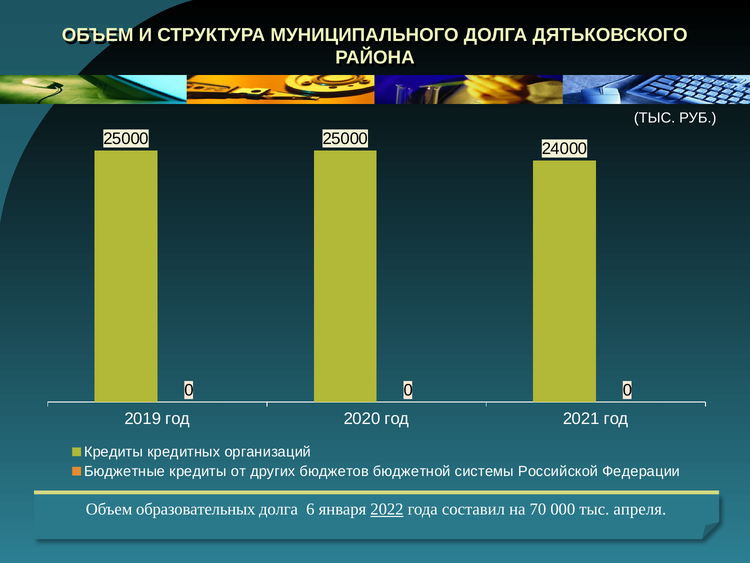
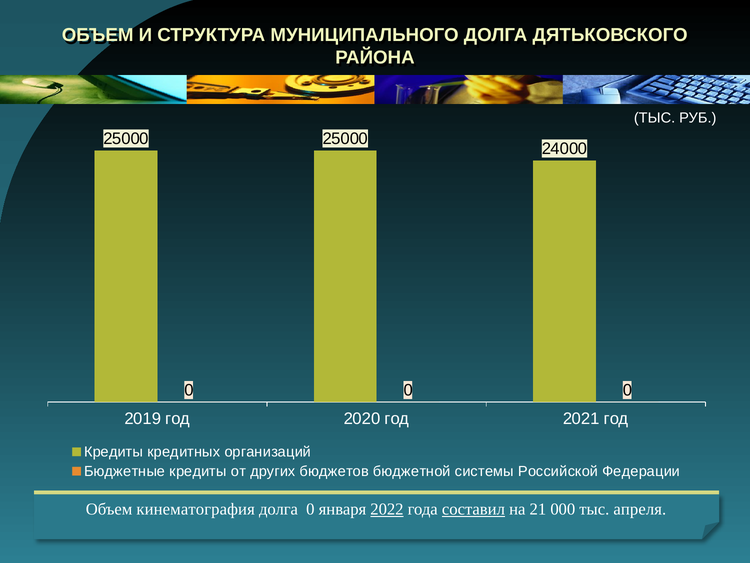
образовательных: образовательных -> кинематография
долга 6: 6 -> 0
составил underline: none -> present
70: 70 -> 21
